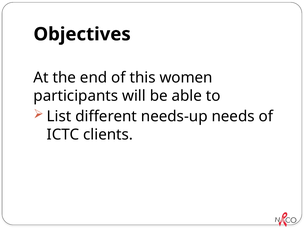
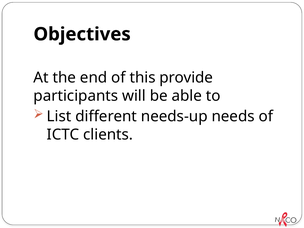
women: women -> provide
